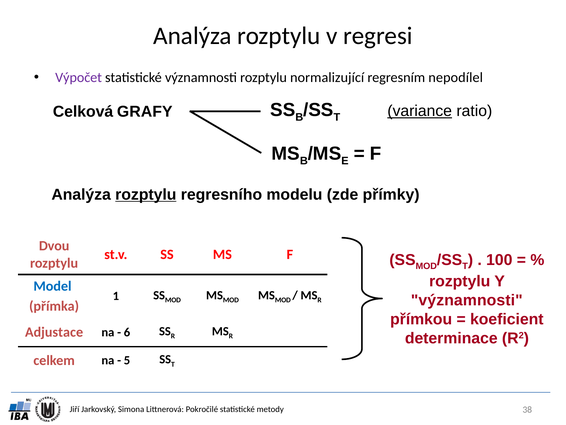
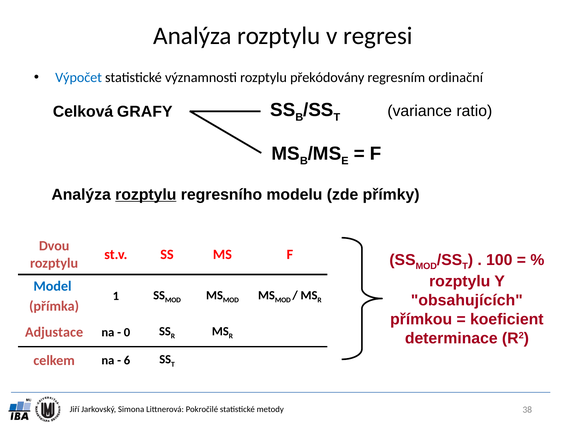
Výpočet colour: purple -> blue
normalizující: normalizující -> překódovány
nepodílel: nepodílel -> ordinační
variance underline: present -> none
významnosti at (467, 300): významnosti -> obsahujících
6: 6 -> 0
5: 5 -> 6
